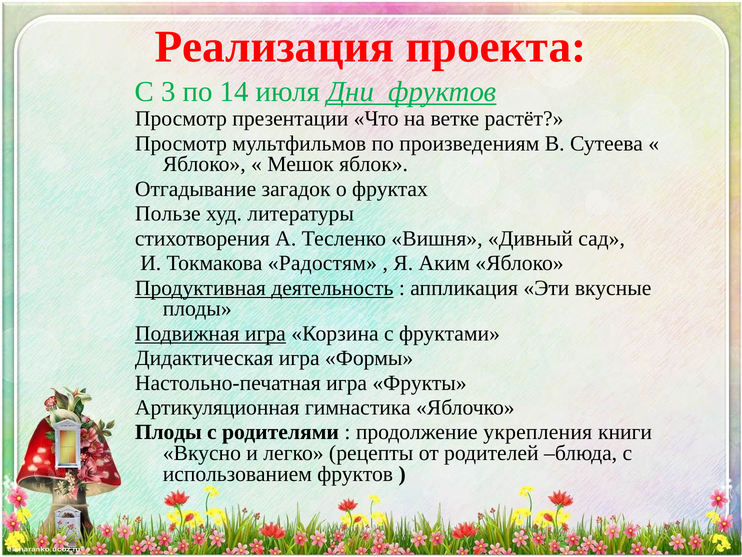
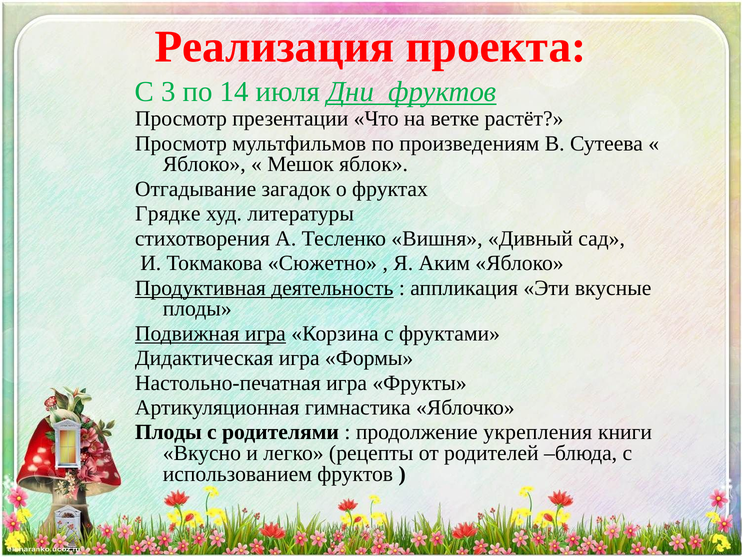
Пользе: Пользе -> Грядке
Радостям: Радостям -> Сюжетно
